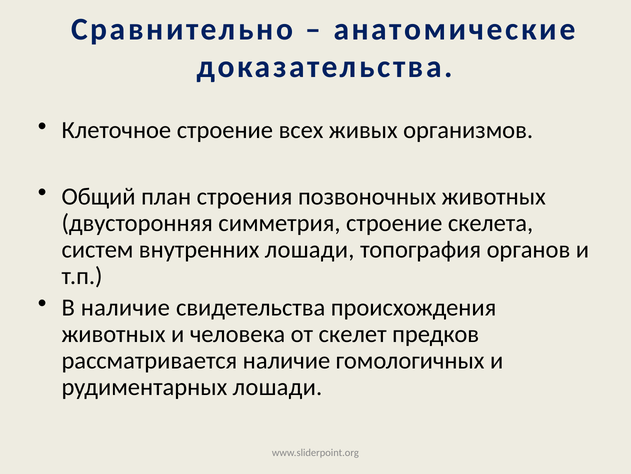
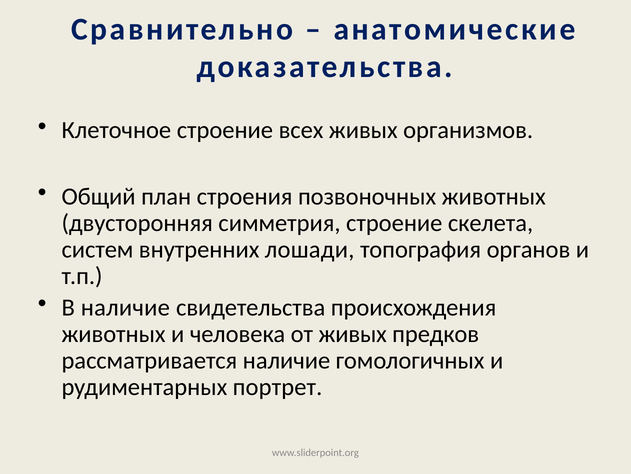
от скелет: скелет -> живых
рудиментарных лошади: лошади -> портрет
